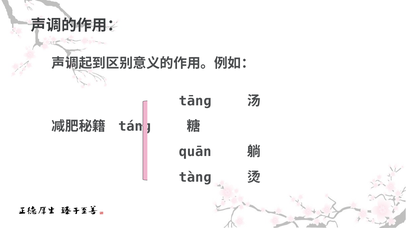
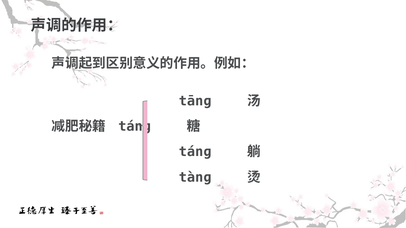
quān at (195, 152): quān -> tánɡ
